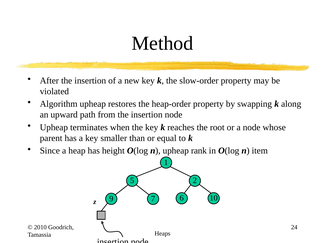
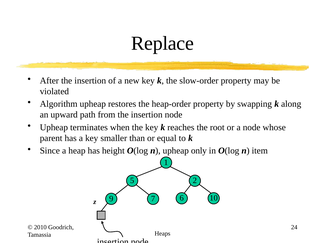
Method: Method -> Replace
rank: rank -> only
